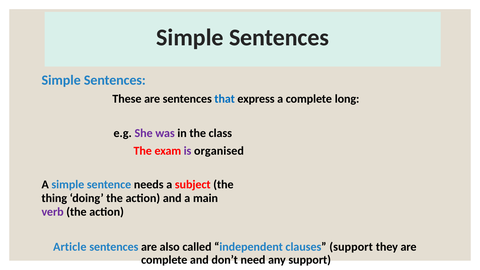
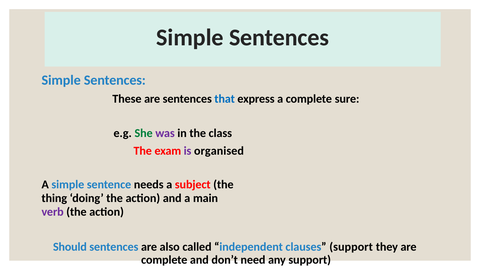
long: long -> sure
She colour: purple -> green
Article: Article -> Should
